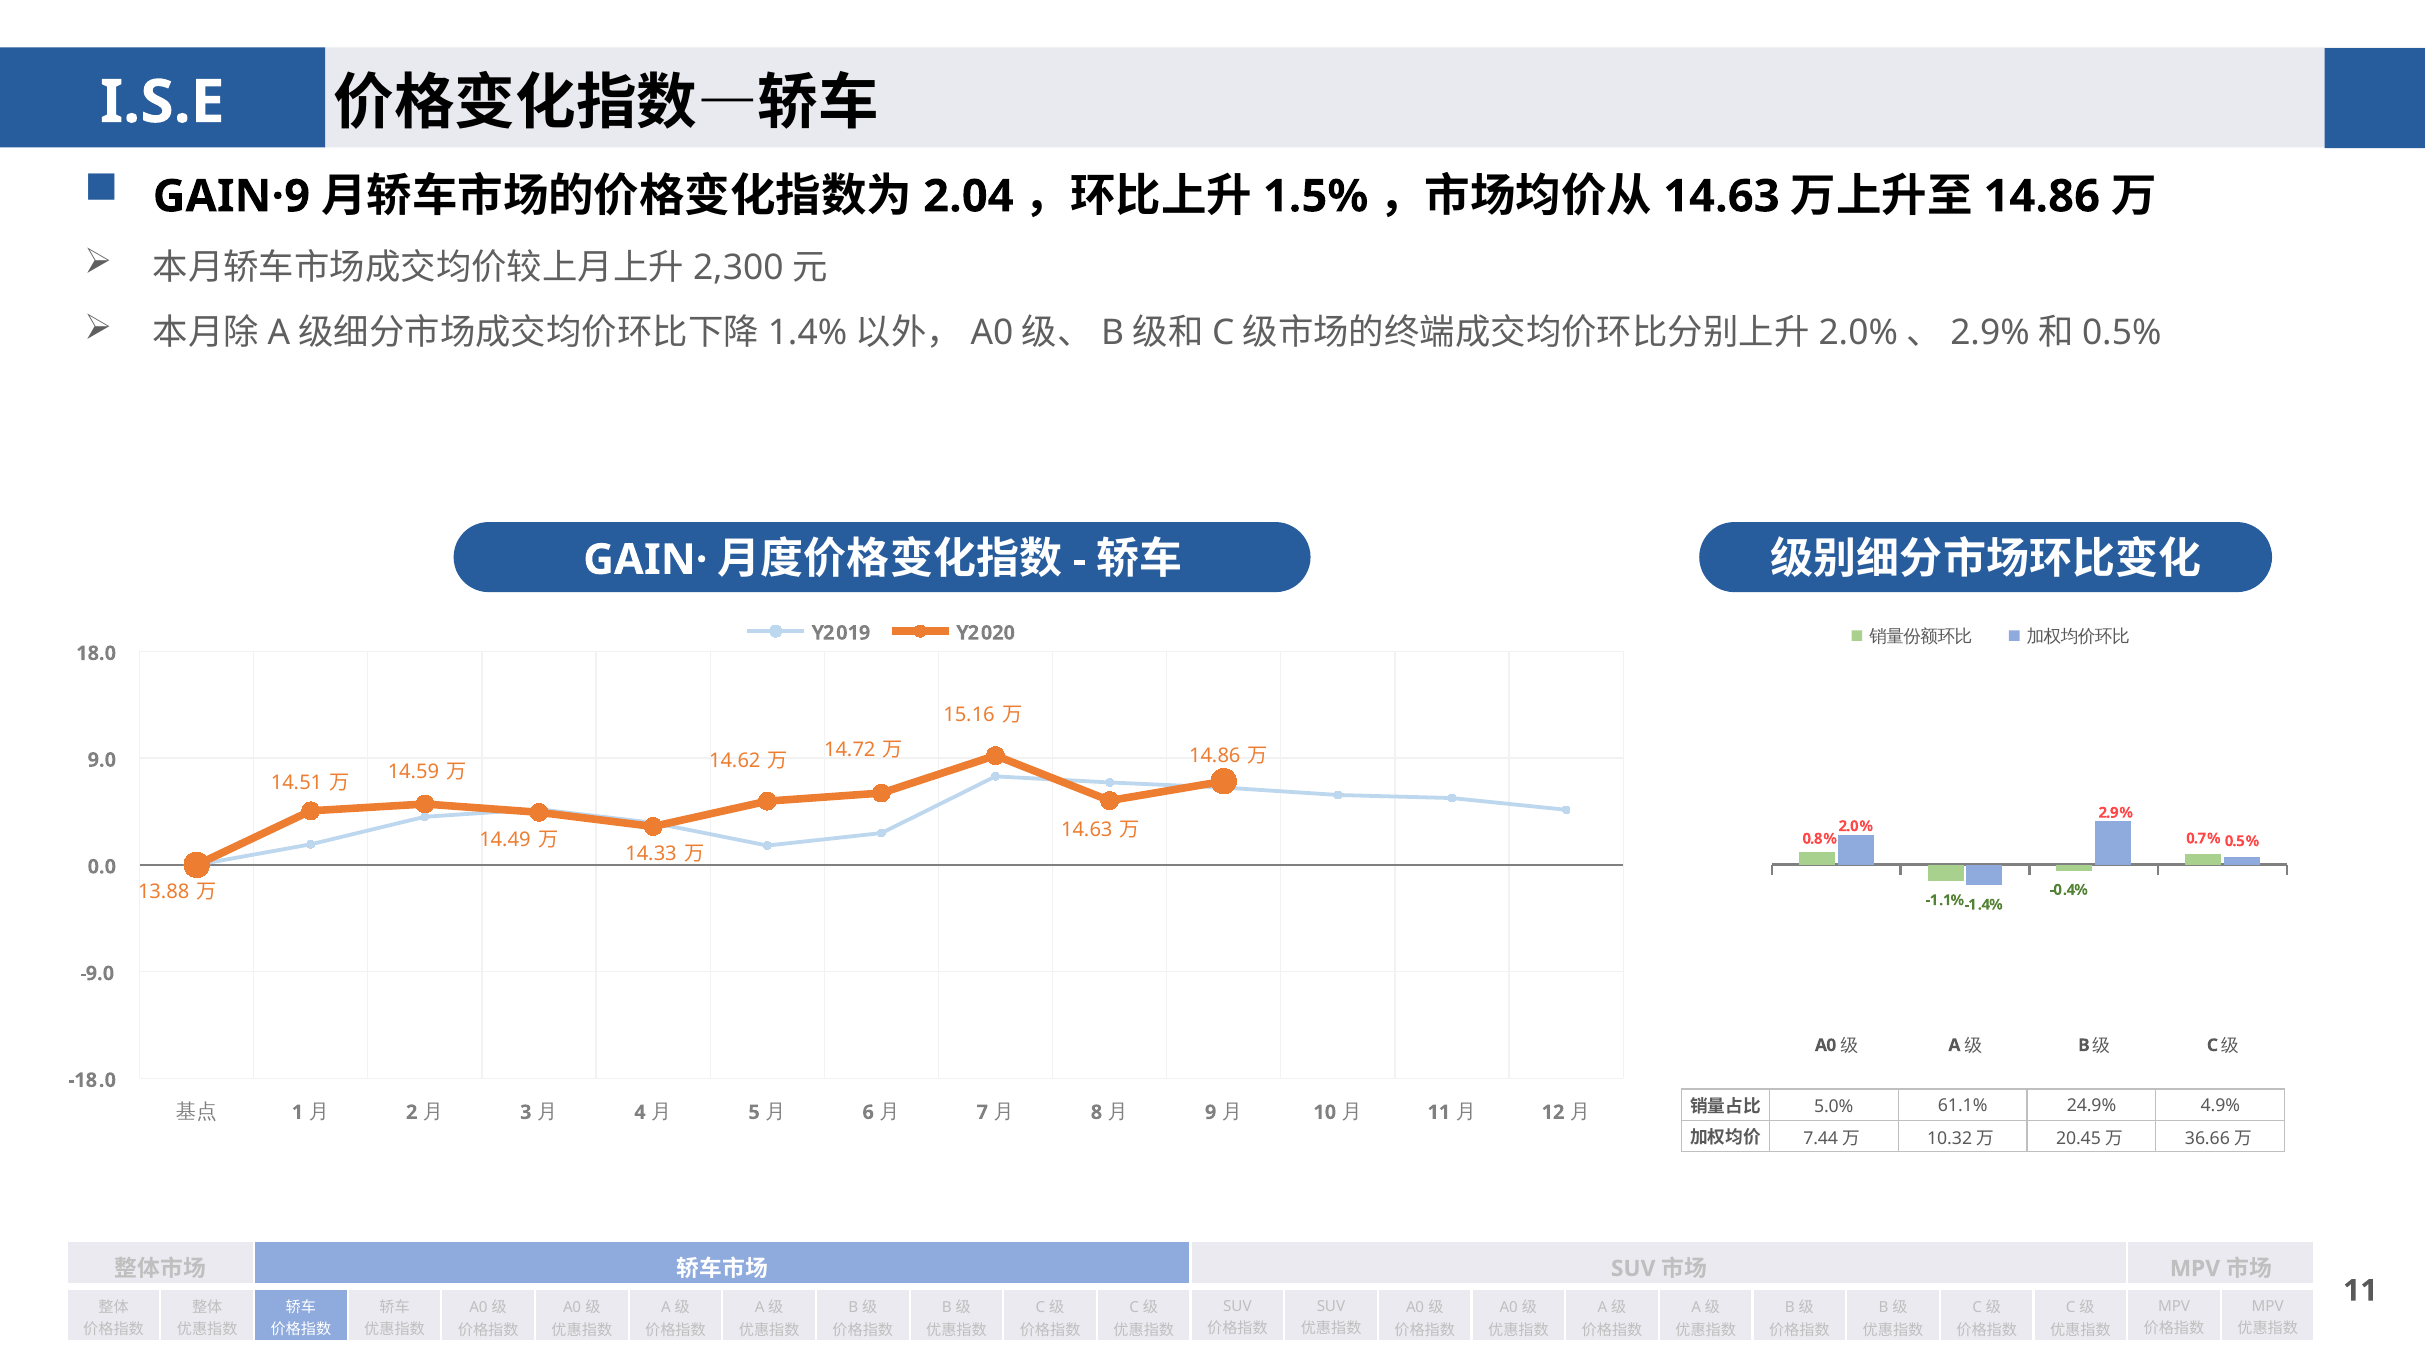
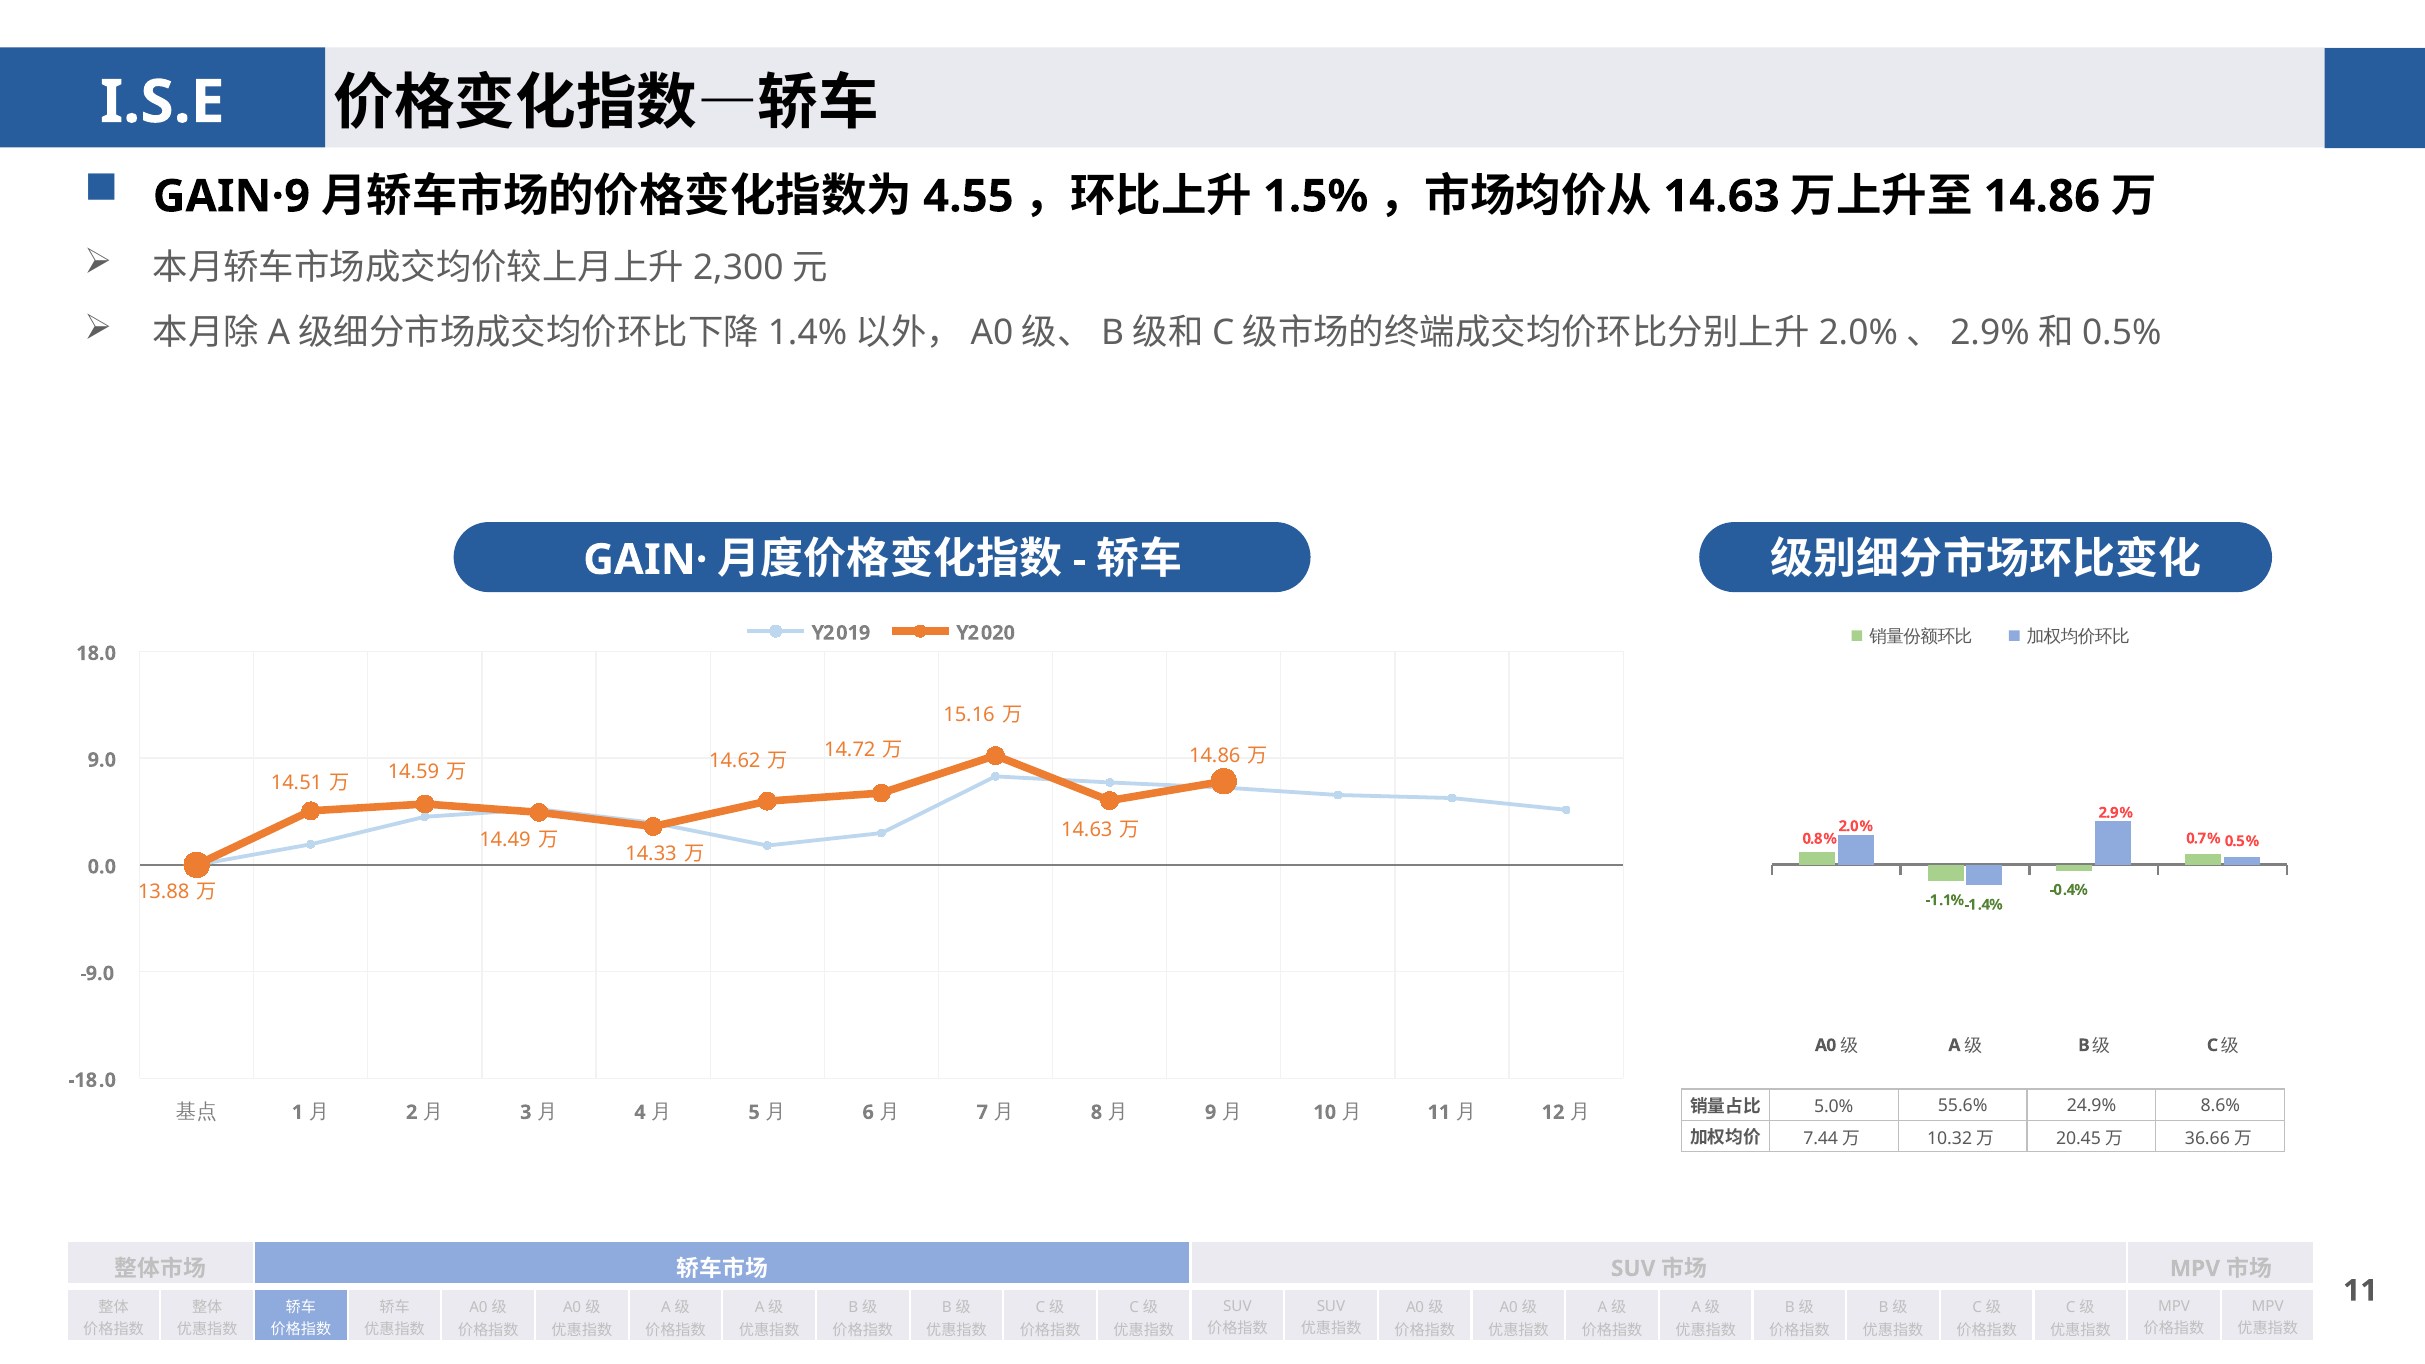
2.04: 2.04 -> 4.55
61.1%: 61.1% -> 55.6%
4.9%: 4.9% -> 8.6%
